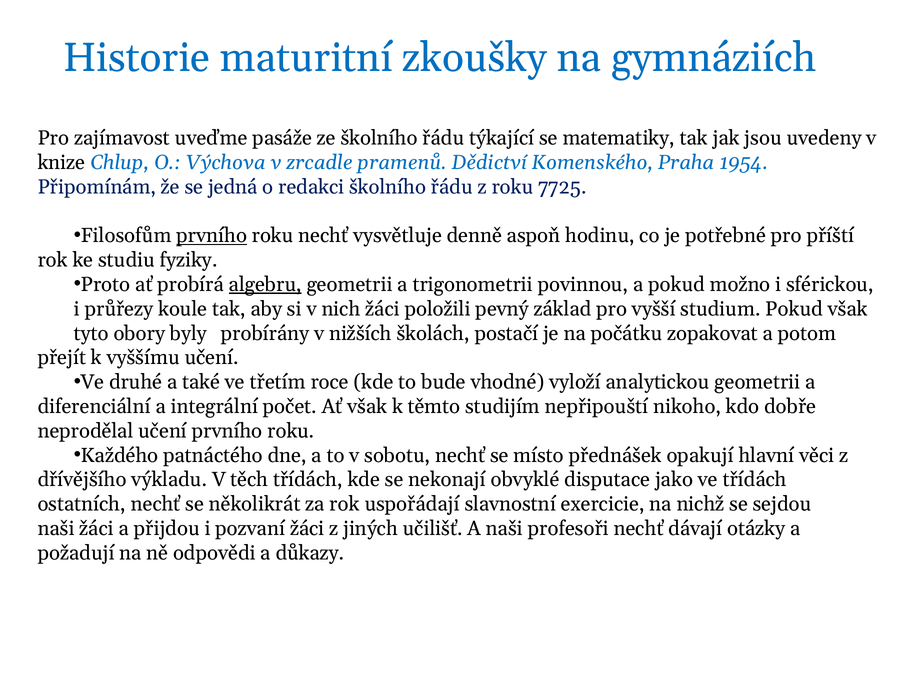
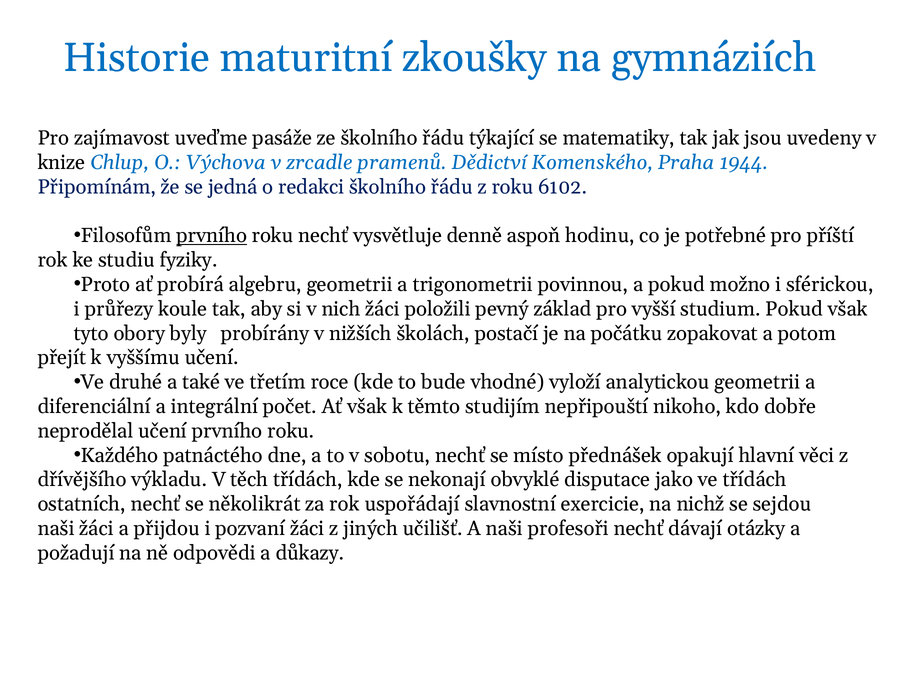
1954: 1954 -> 1944
7725: 7725 -> 6102
algebru underline: present -> none
